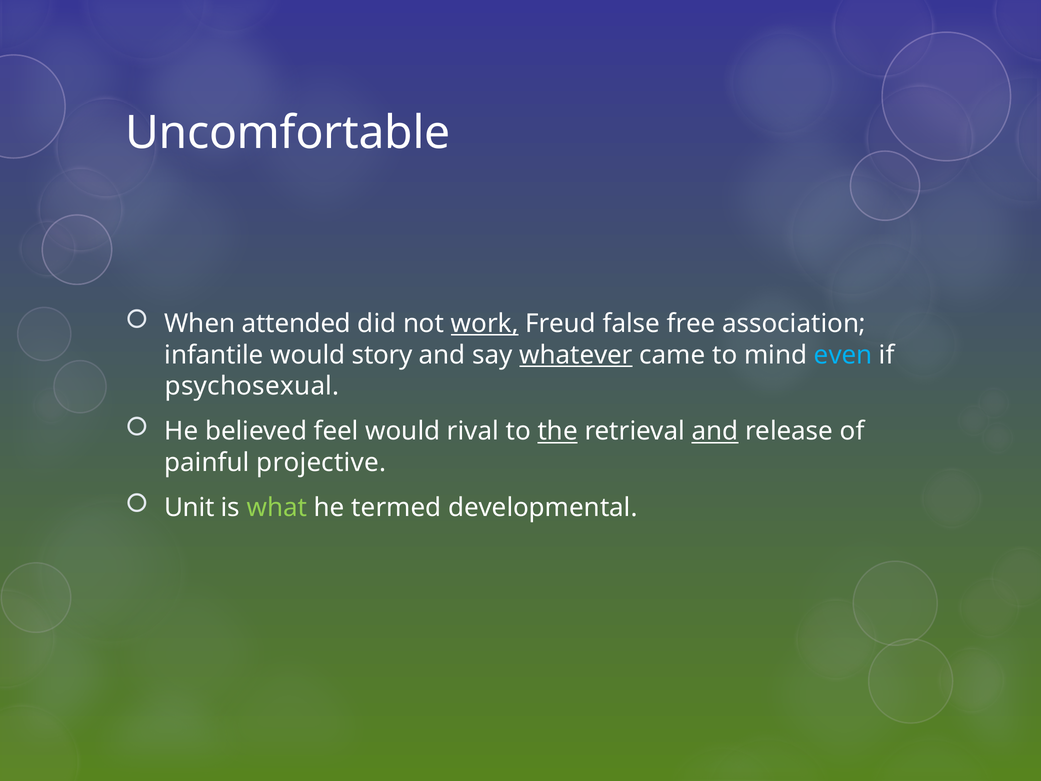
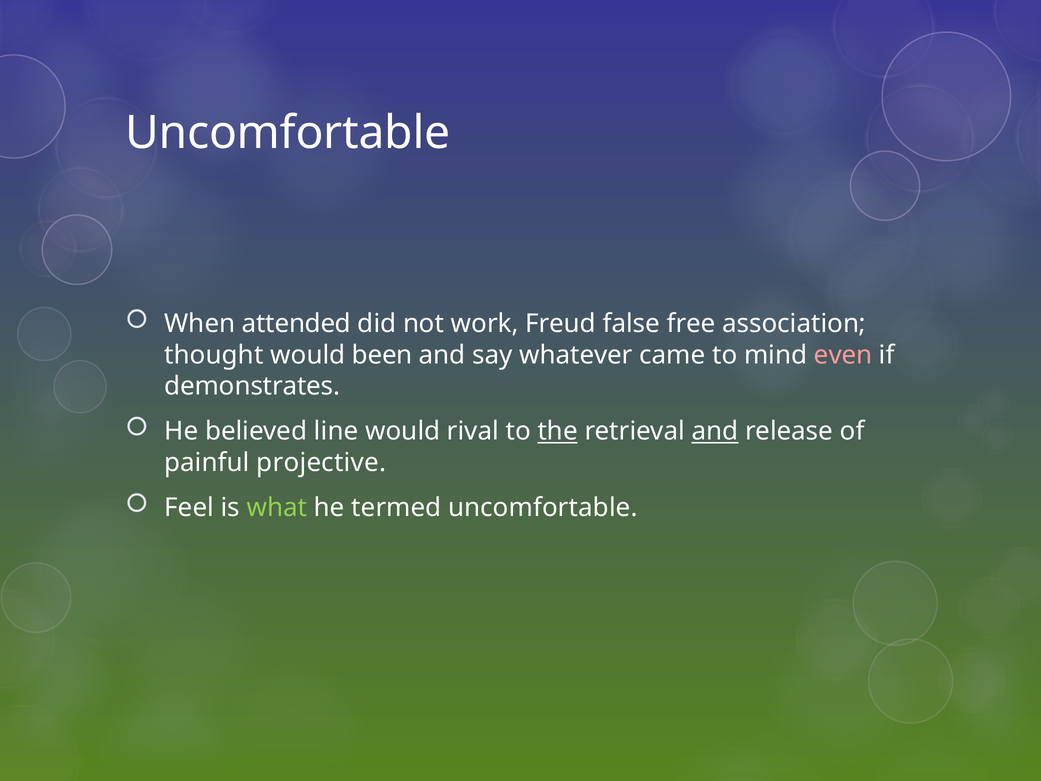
work underline: present -> none
infantile: infantile -> thought
story: story -> been
whatever underline: present -> none
even colour: light blue -> pink
psychosexual: psychosexual -> demonstrates
feel: feel -> line
Unit: Unit -> Feel
termed developmental: developmental -> uncomfortable
